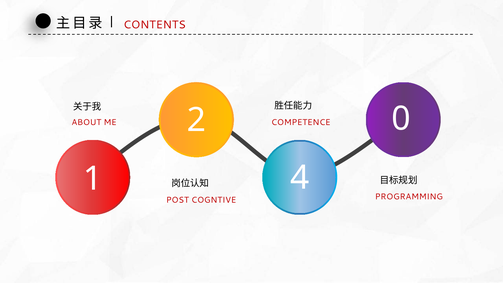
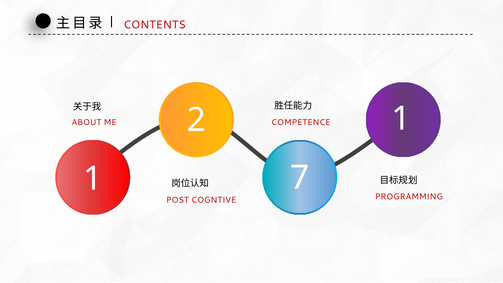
2 0: 0 -> 1
4: 4 -> 7
